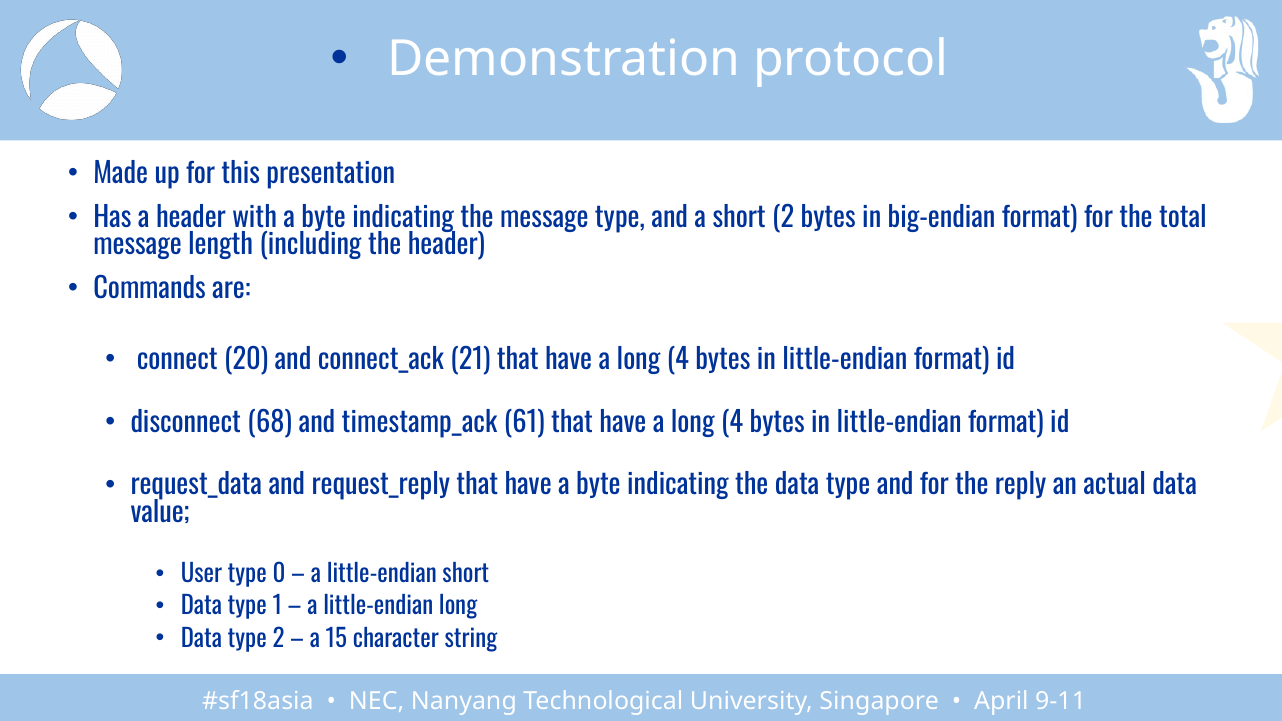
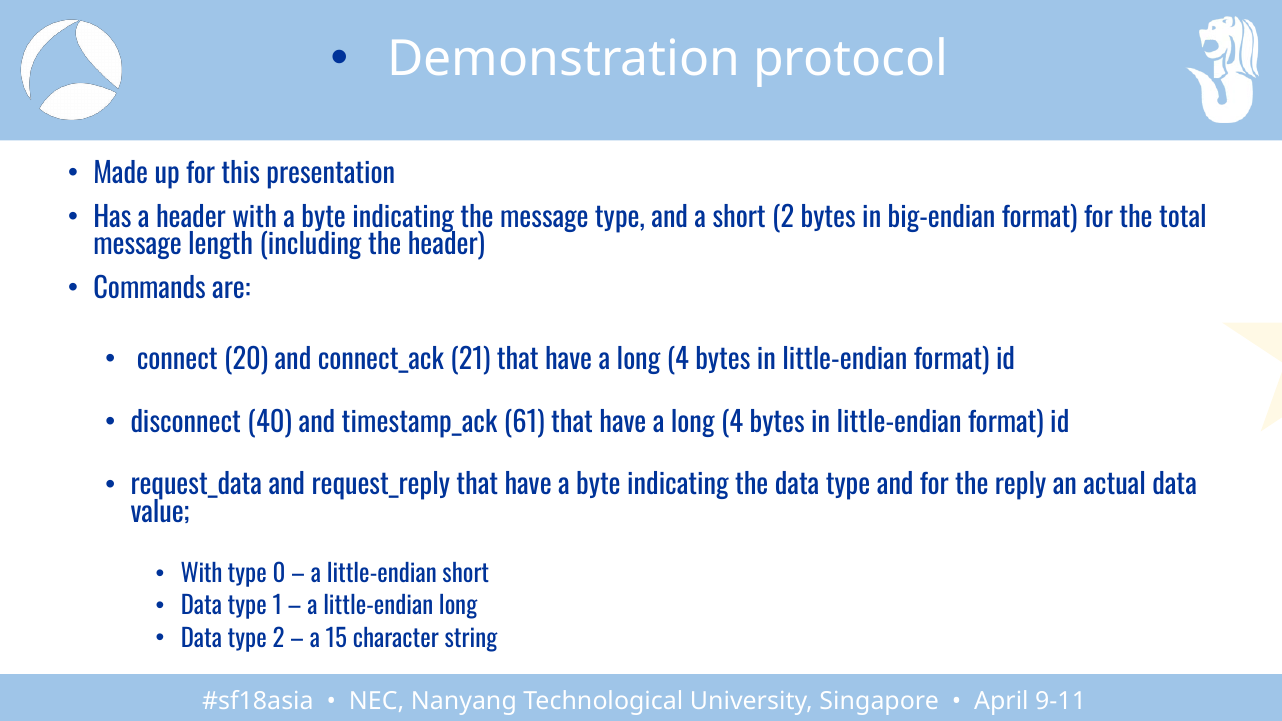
68: 68 -> 40
User at (201, 575): User -> With
